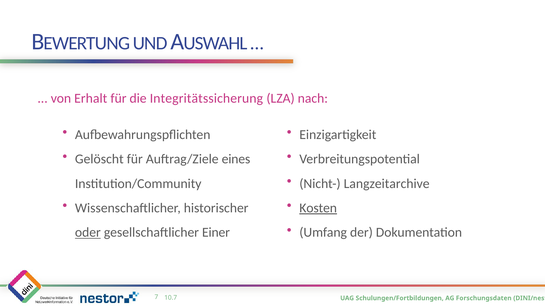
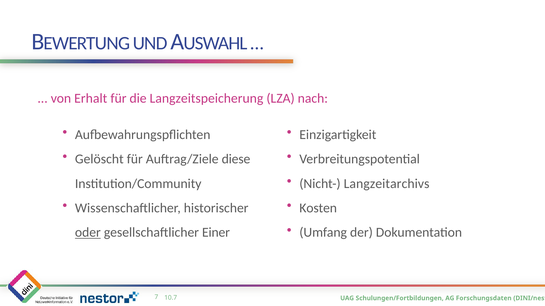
Integritätssicherung: Integritätssicherung -> Langzeitspeicherung
eines: eines -> diese
Langzeitarchive: Langzeitarchive -> Langzeitarchivs
Kosten underline: present -> none
